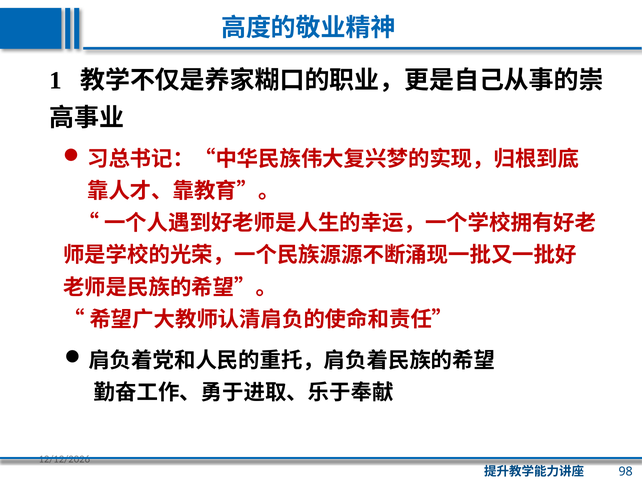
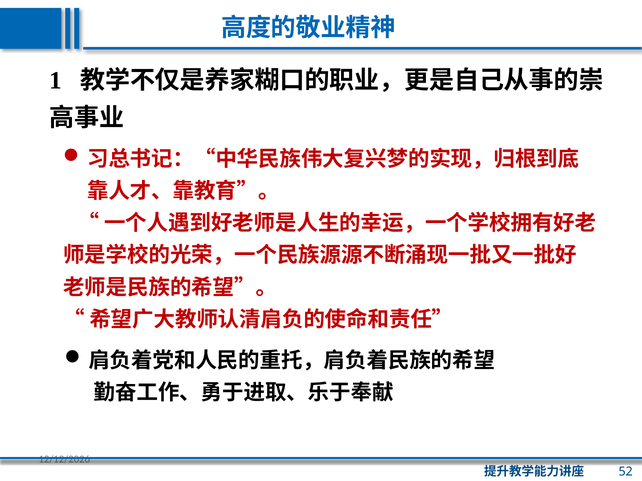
98: 98 -> 52
